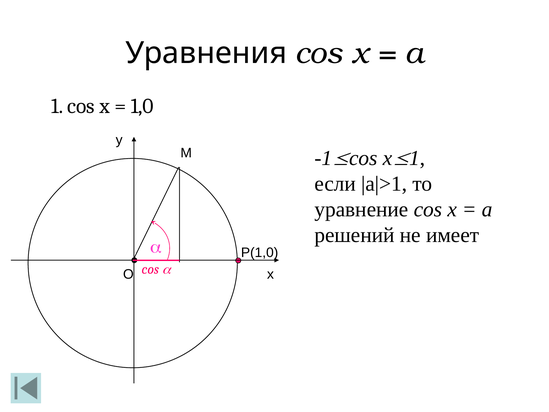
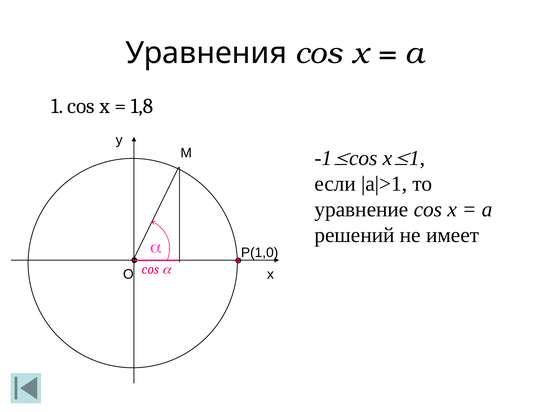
1,0: 1,0 -> 1,8
